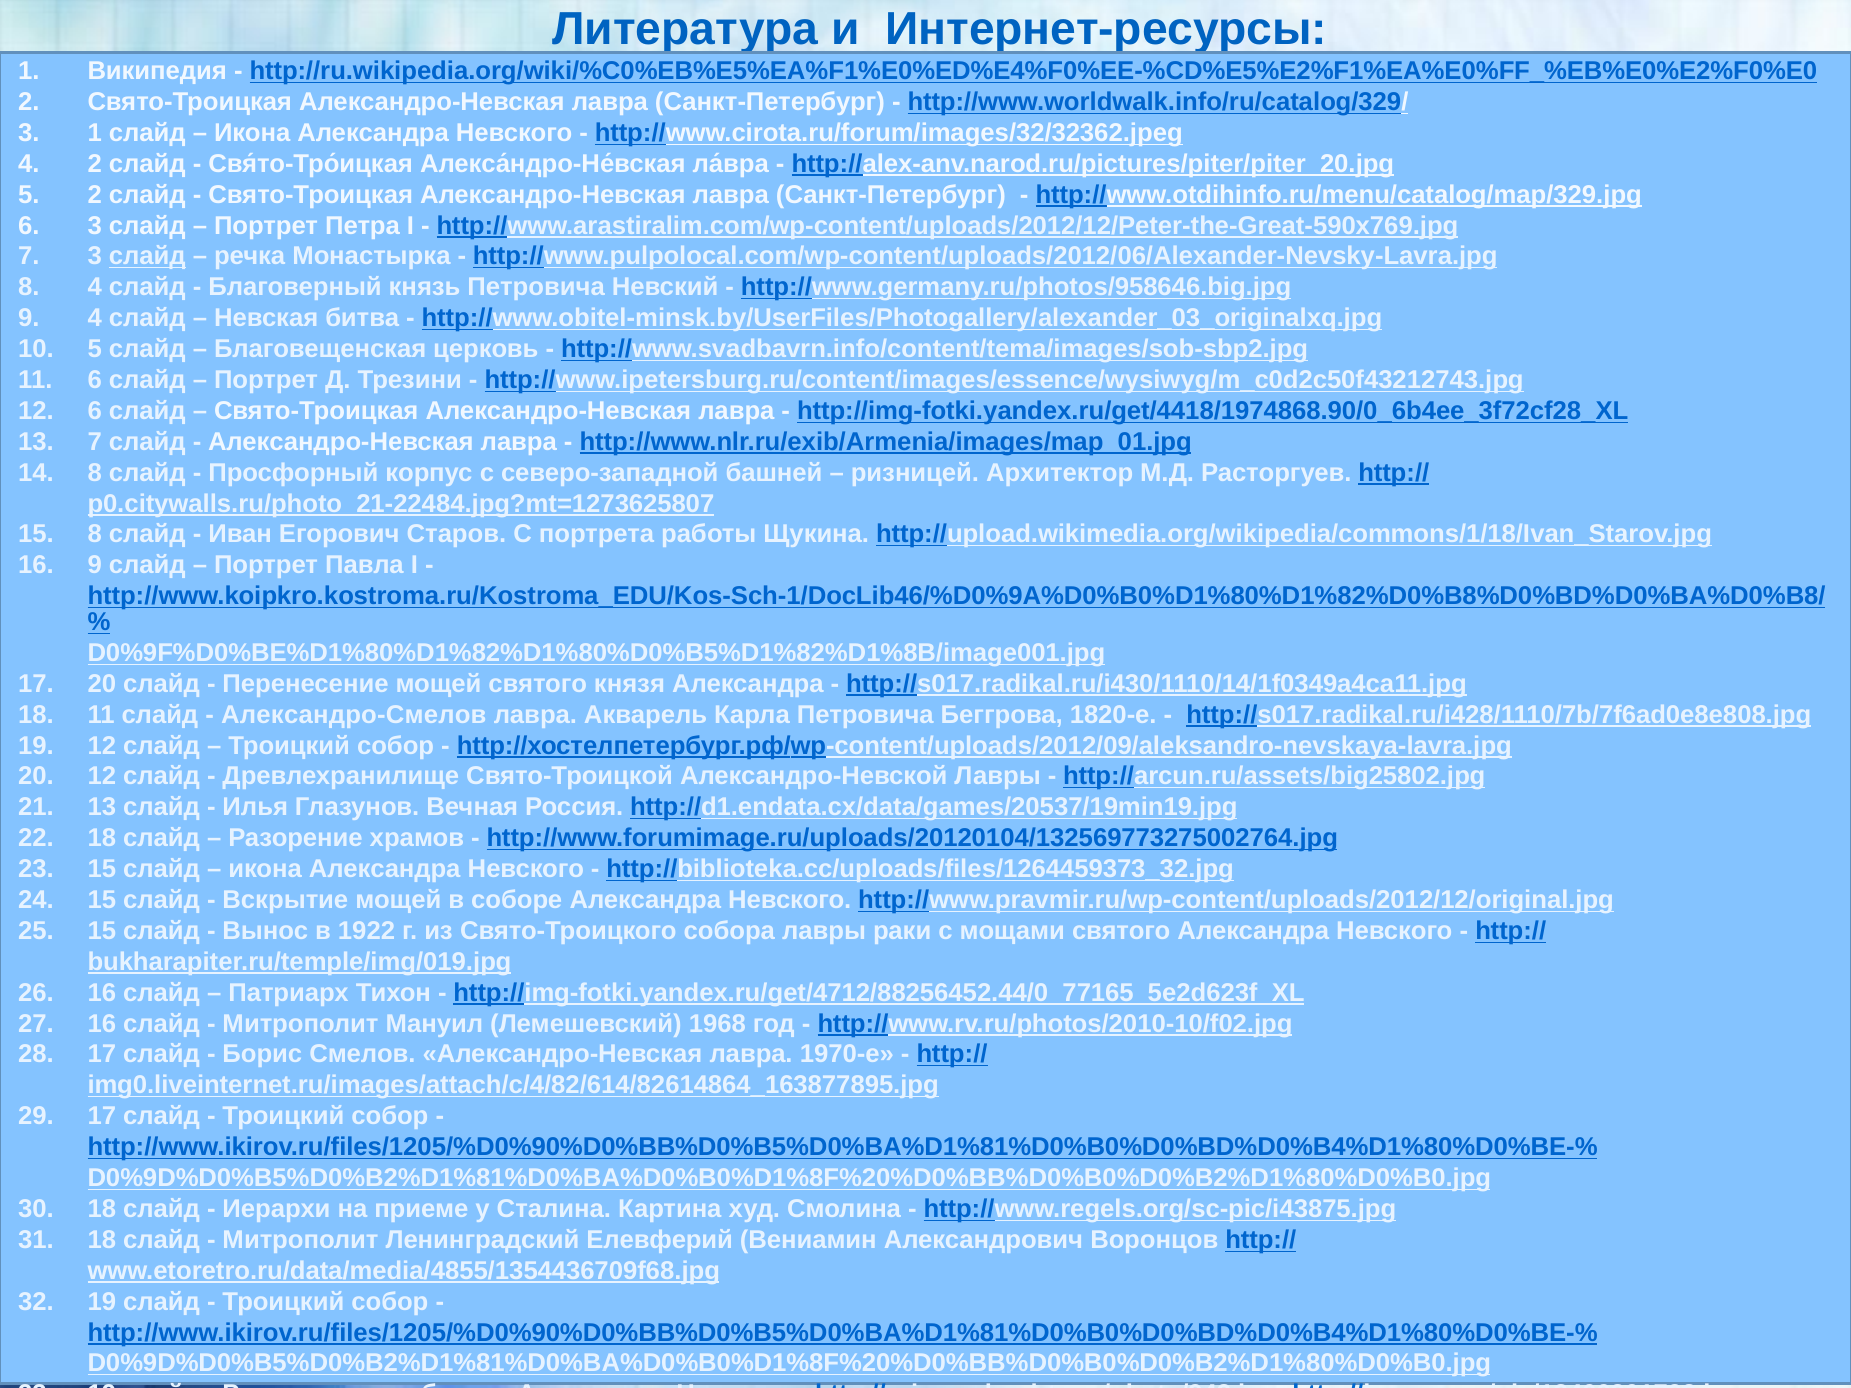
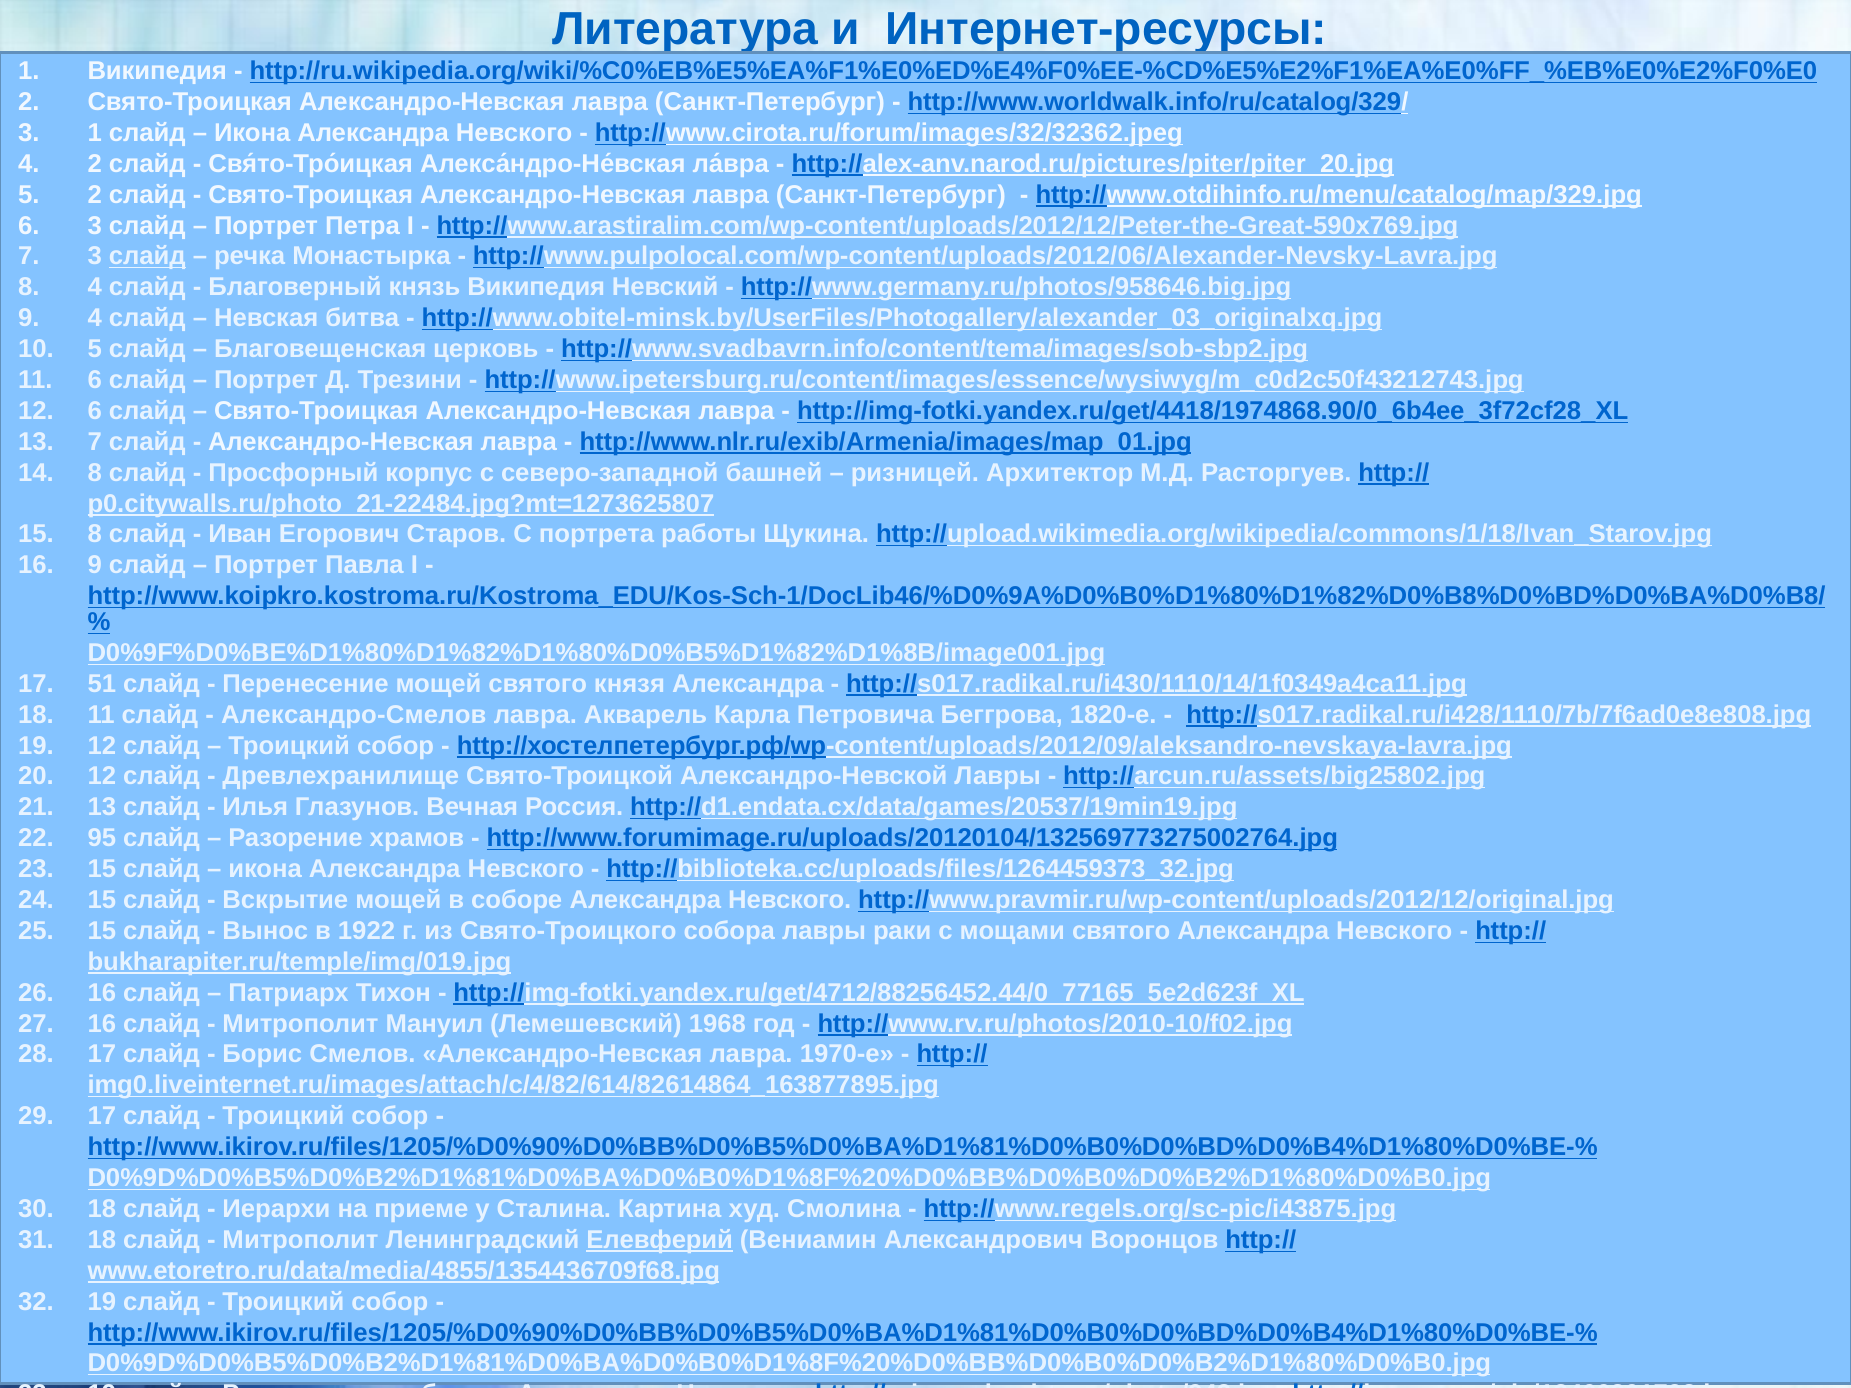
князь Петровича: Петровича -> Википедия
17 20: 20 -> 51
18 at (102, 838): 18 -> 95
Елевферий underline: none -> present
